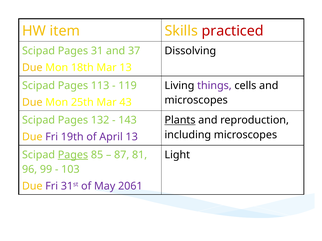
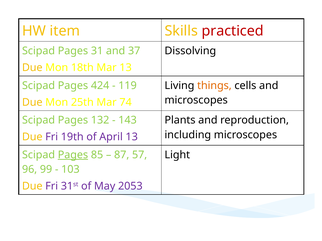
113: 113 -> 424
things colour: purple -> orange
43: 43 -> 74
Plants underline: present -> none
81: 81 -> 57
2061: 2061 -> 2053
